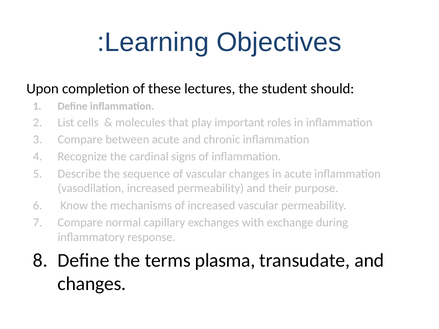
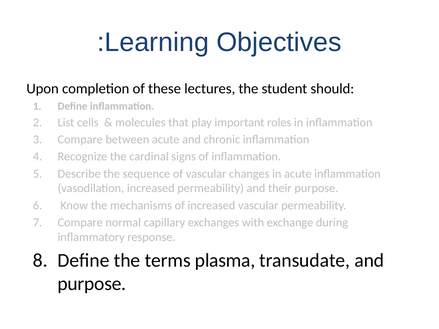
changes at (92, 284): changes -> purpose
